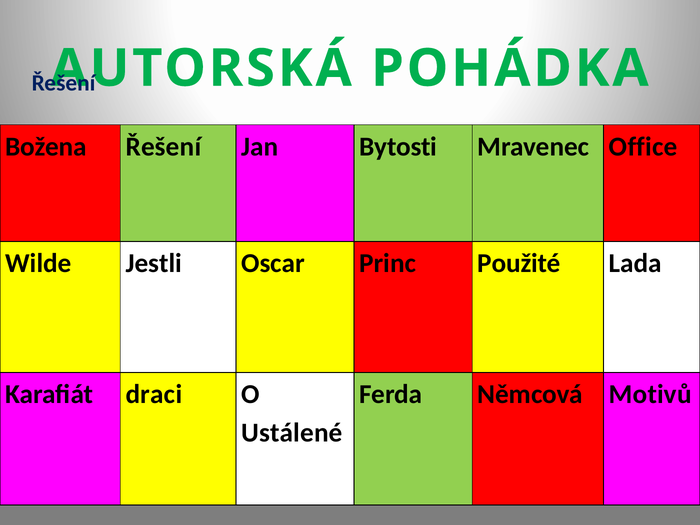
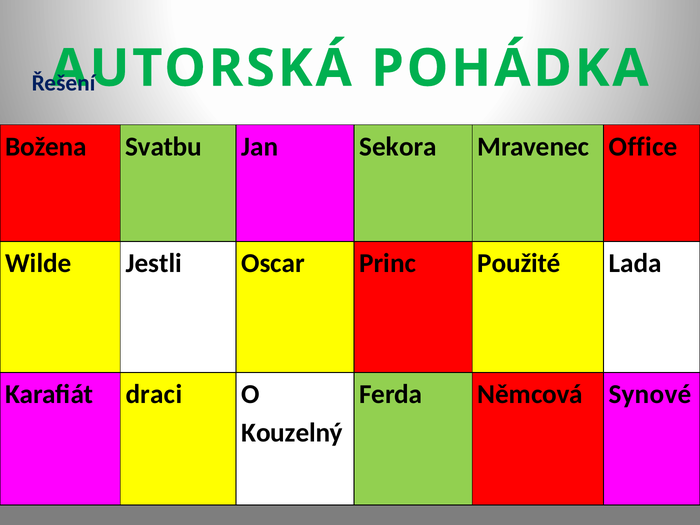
Božena Řešení: Řešení -> Svatbu
Bytosti: Bytosti -> Sekora
Motivů: Motivů -> Synové
Ustálené: Ustálené -> Kouzelný
